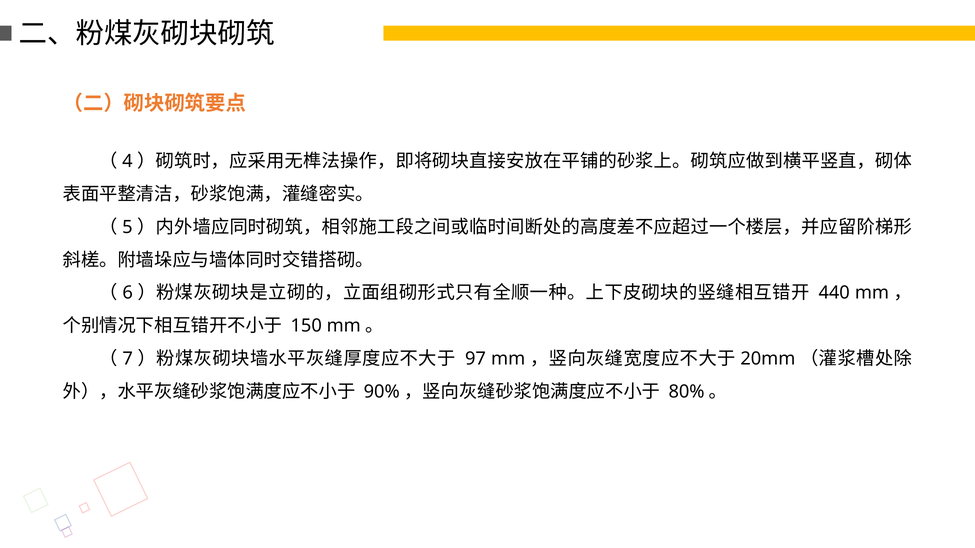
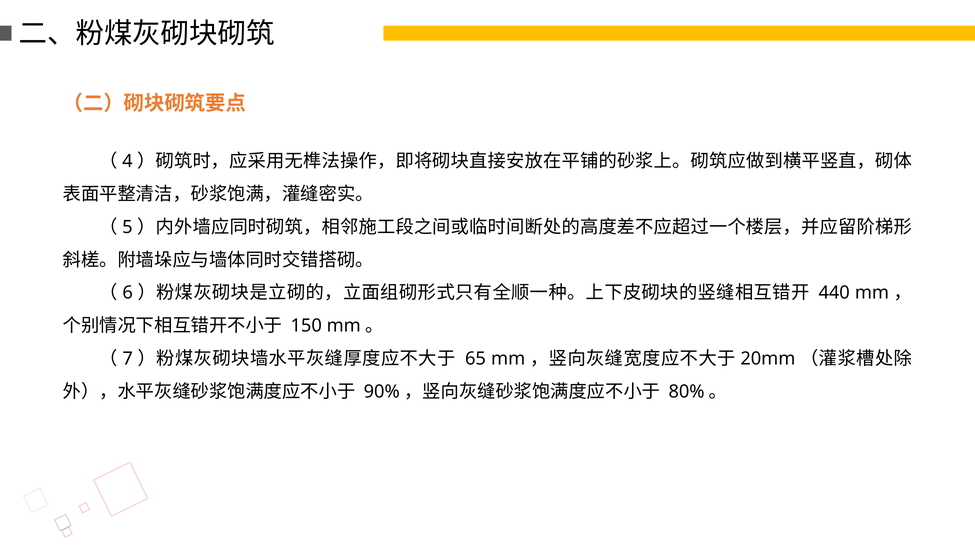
97: 97 -> 65
